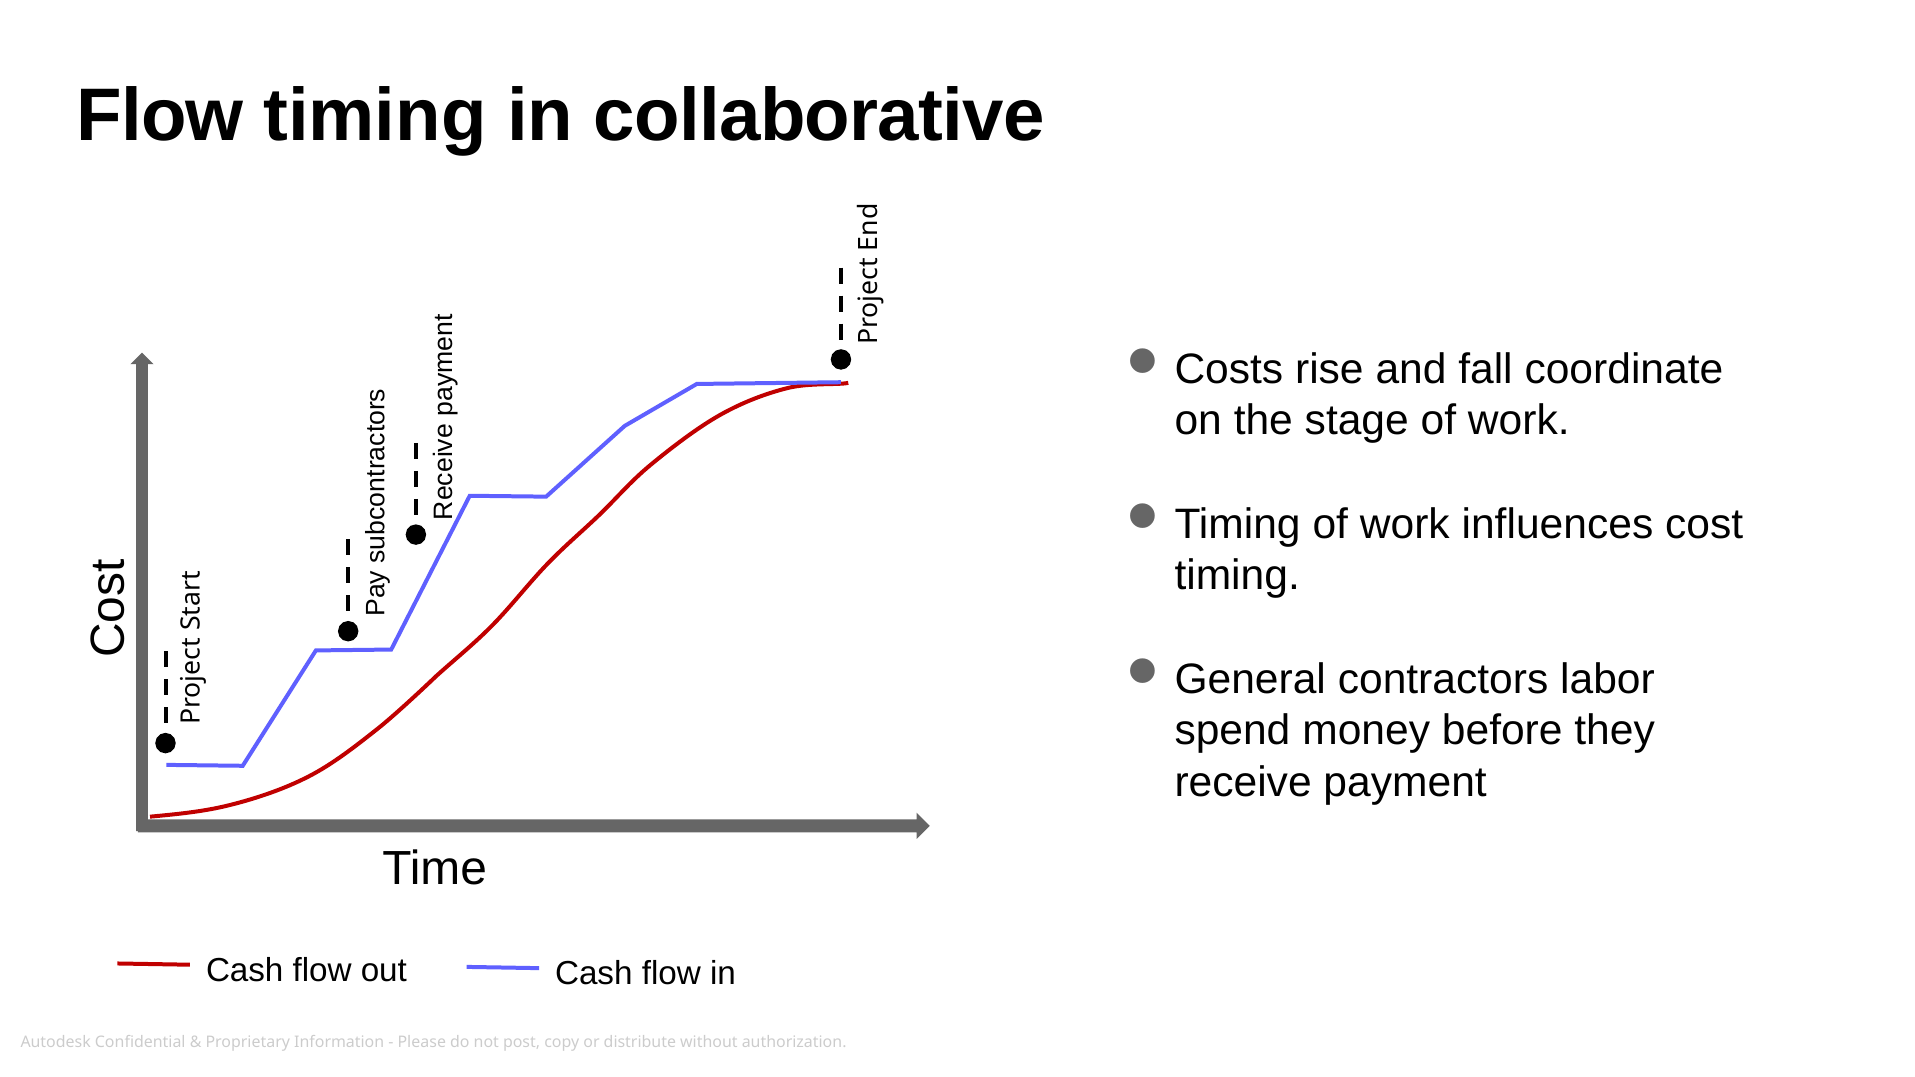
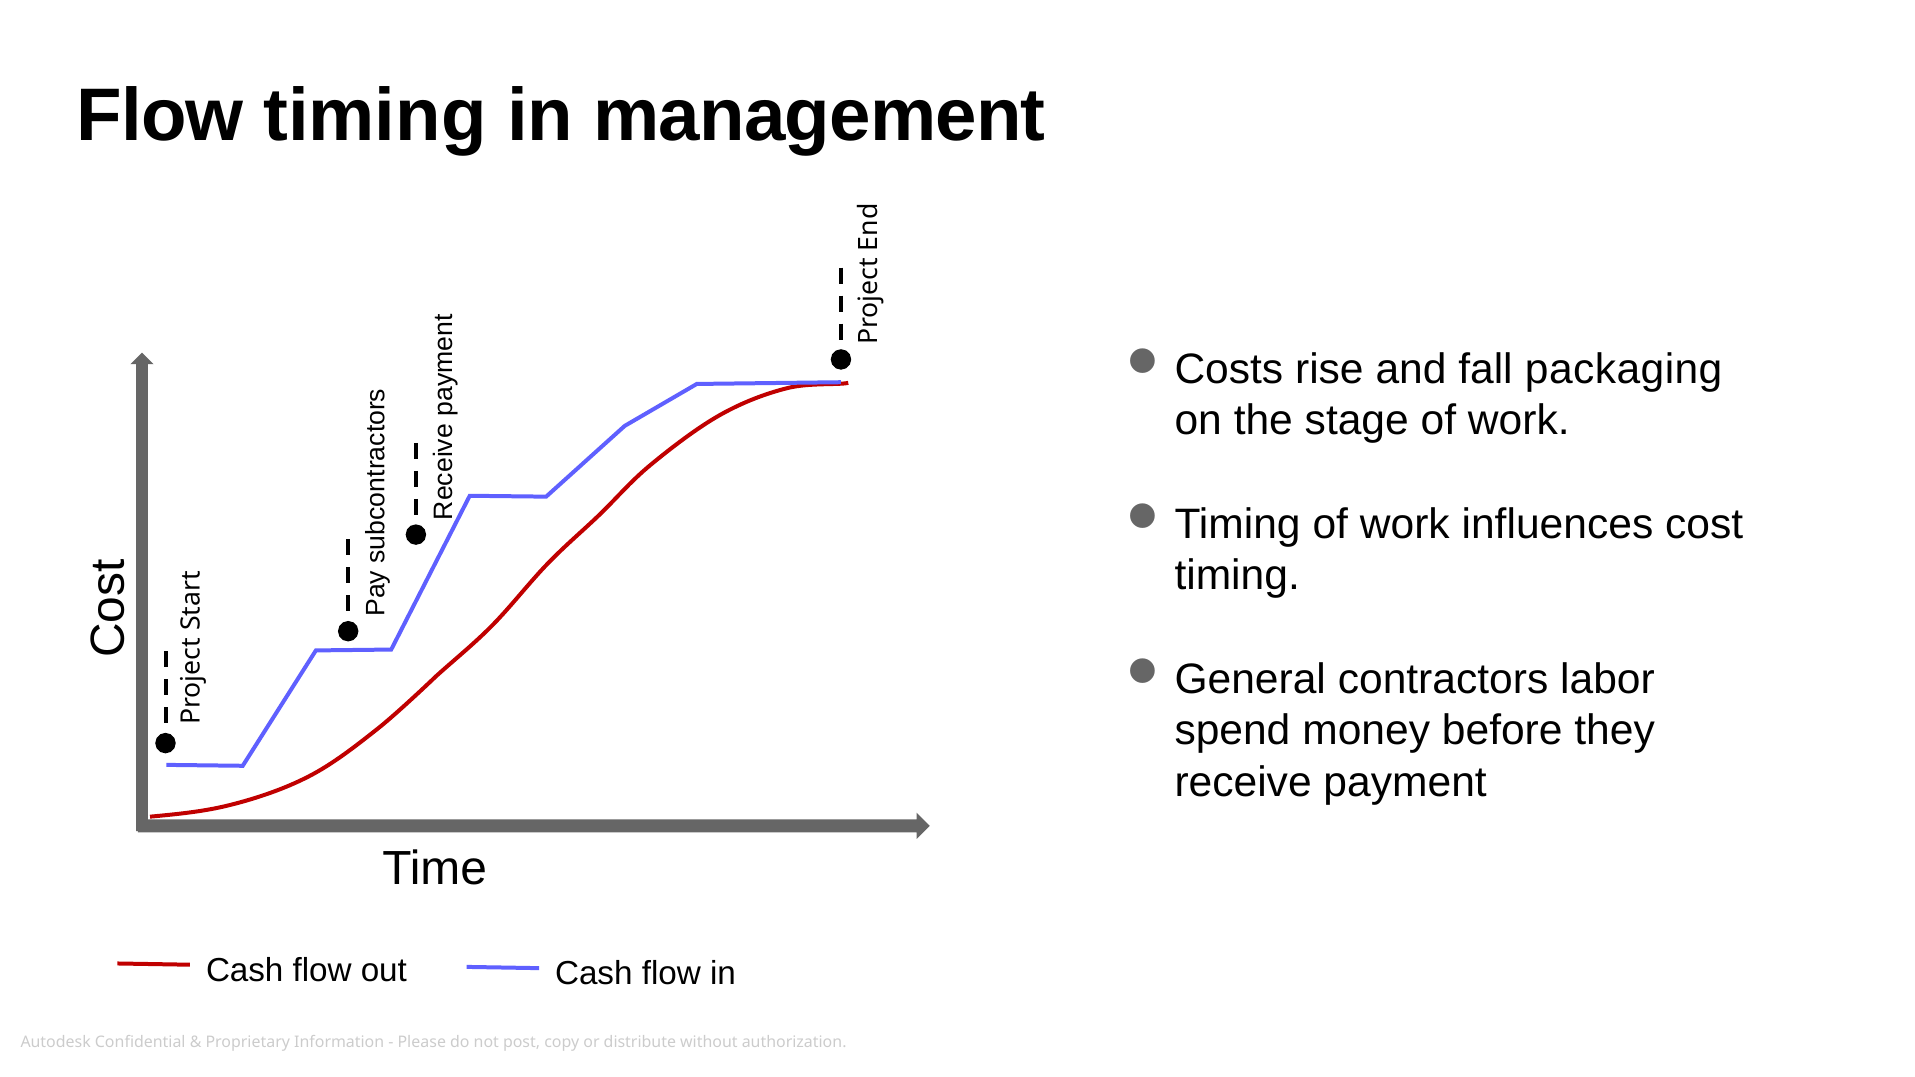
collaborative: collaborative -> management
coordinate: coordinate -> packaging
